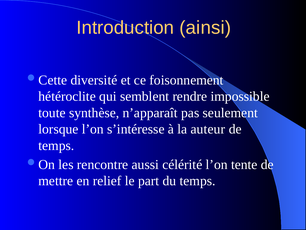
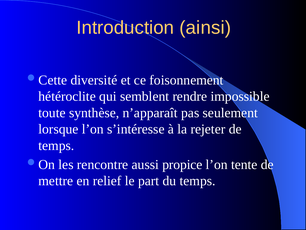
auteur: auteur -> rejeter
célérité: célérité -> propice
